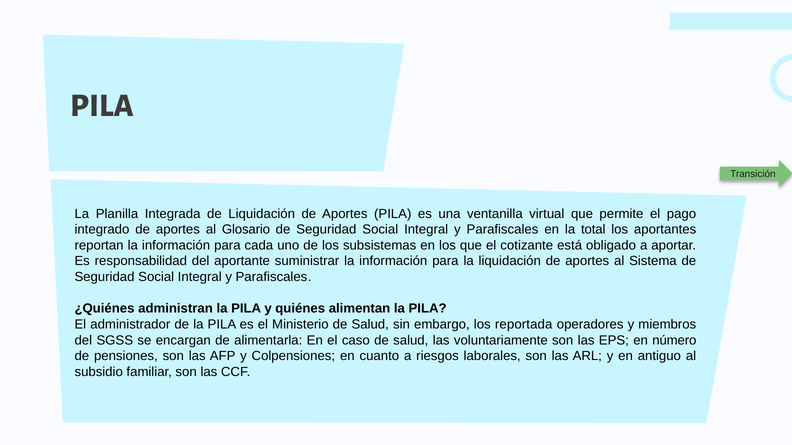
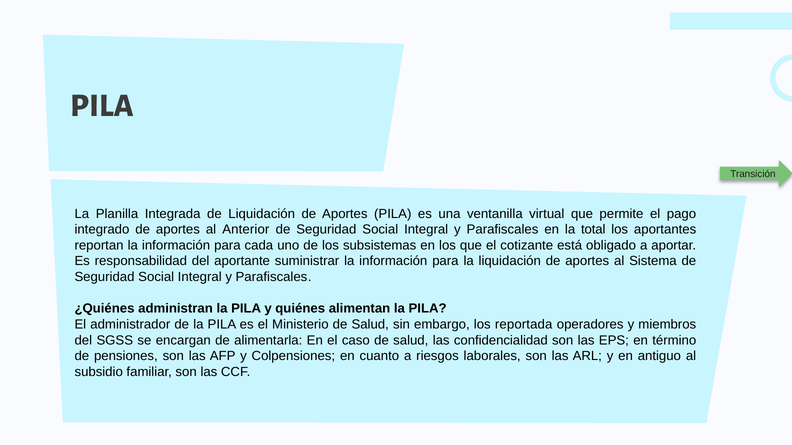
Glosario: Glosario -> Anterior
voluntariamente: voluntariamente -> confidencialidad
número: número -> término
